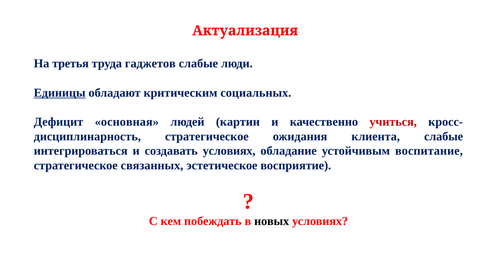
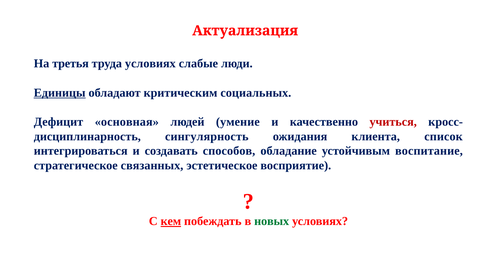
труда гаджетов: гаджетов -> условиях
картин: картин -> умение
стратегическое at (207, 137): стратегическое -> сингулярность
клиента слабые: слабые -> список
создавать условиях: условиях -> способов
кем underline: none -> present
новых colour: black -> green
